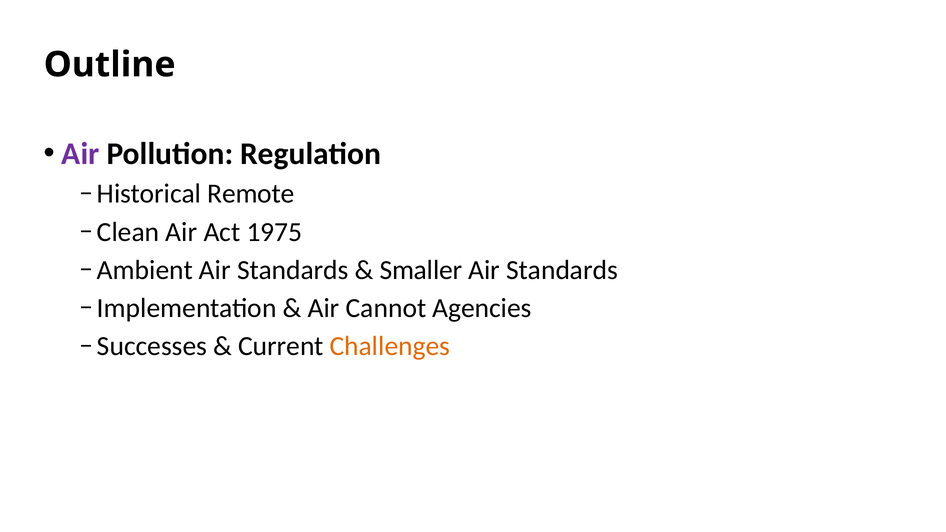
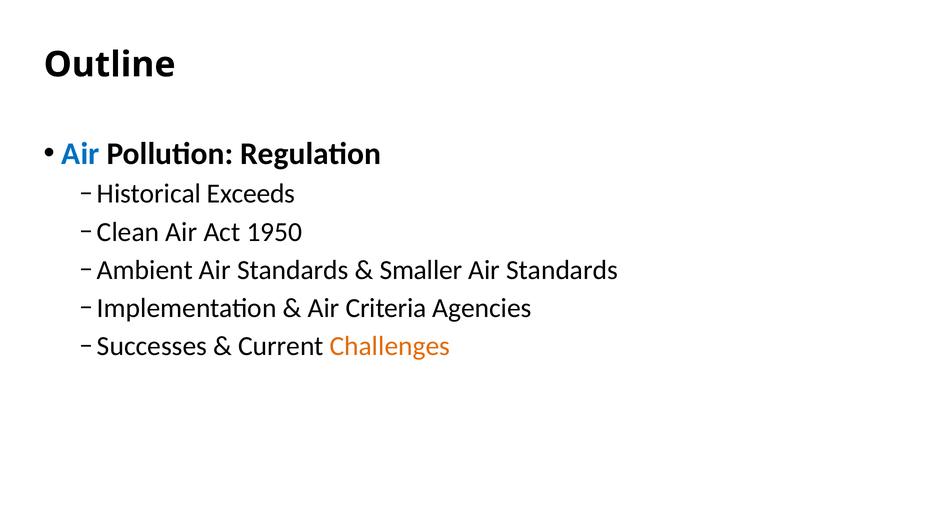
Air at (80, 154) colour: purple -> blue
Remote: Remote -> Exceeds
1975: 1975 -> 1950
Cannot: Cannot -> Criteria
